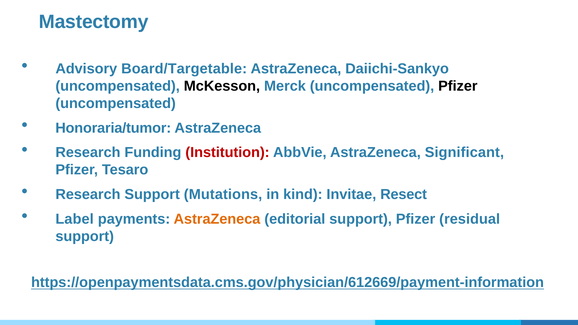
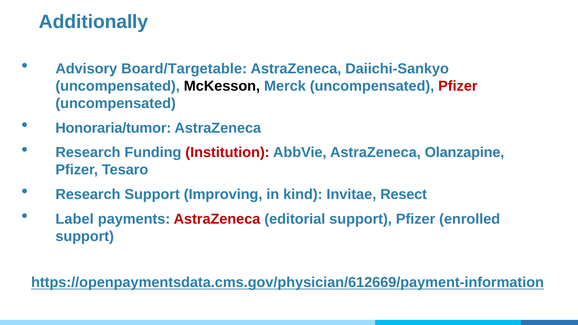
Mastectomy: Mastectomy -> Additionally
Pfizer at (458, 86) colour: black -> red
Significant: Significant -> Olanzapine
Mutations: Mutations -> Improving
AstraZeneca at (217, 219) colour: orange -> red
residual: residual -> enrolled
